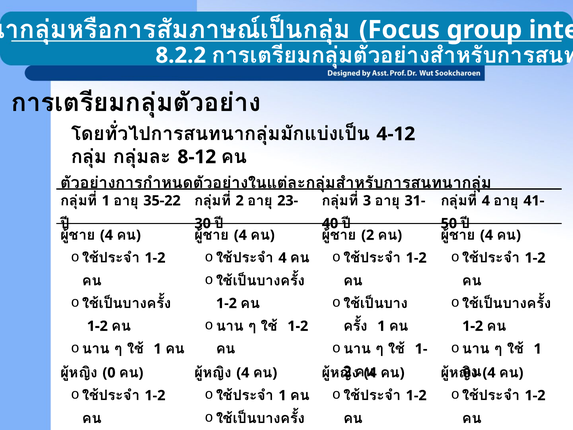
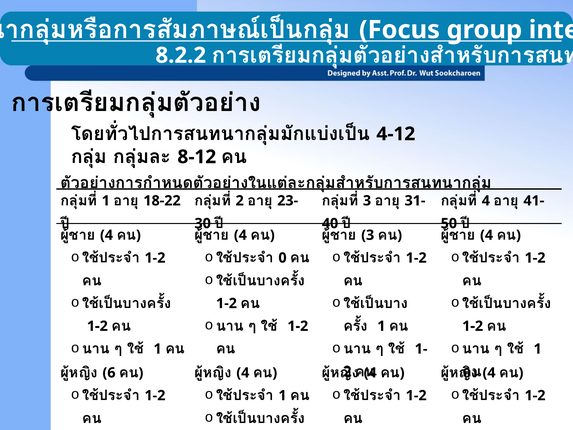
35-22: 35-22 -> 18-22
2 at (368, 235): 2 -> 3
4 at (282, 258): 4 -> 0
0: 0 -> 6
